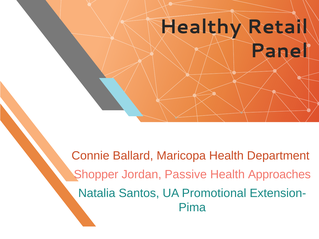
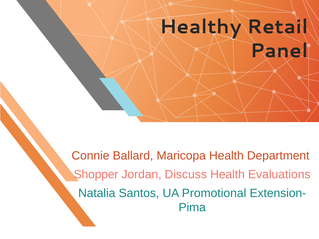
Passive: Passive -> Discuss
Approaches: Approaches -> Evaluations
